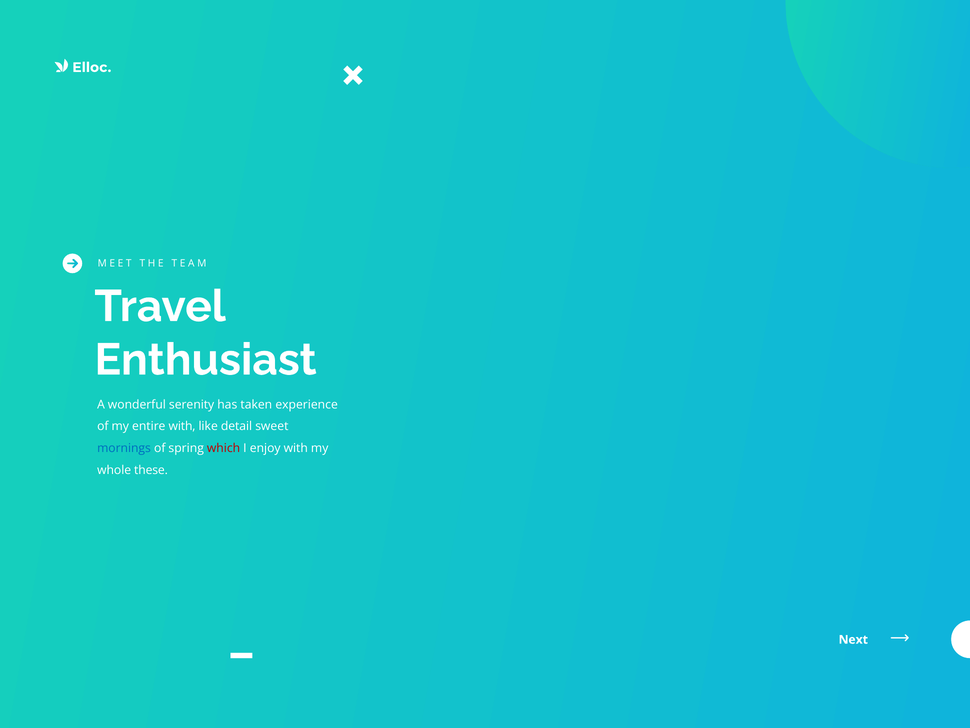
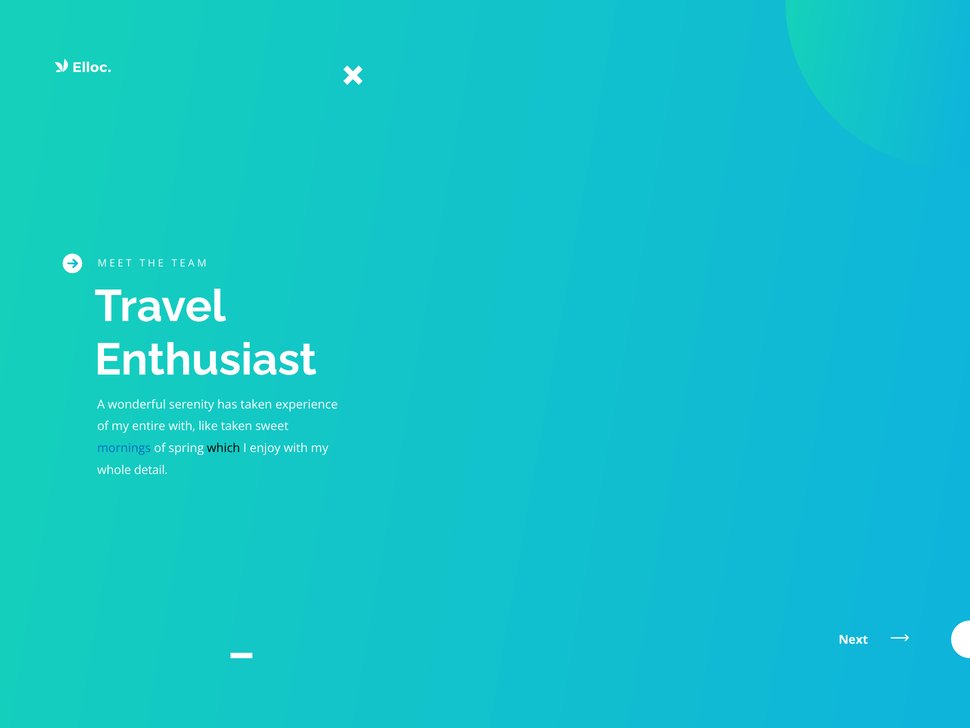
like detail: detail -> taken
which colour: red -> black
these: these -> detail
